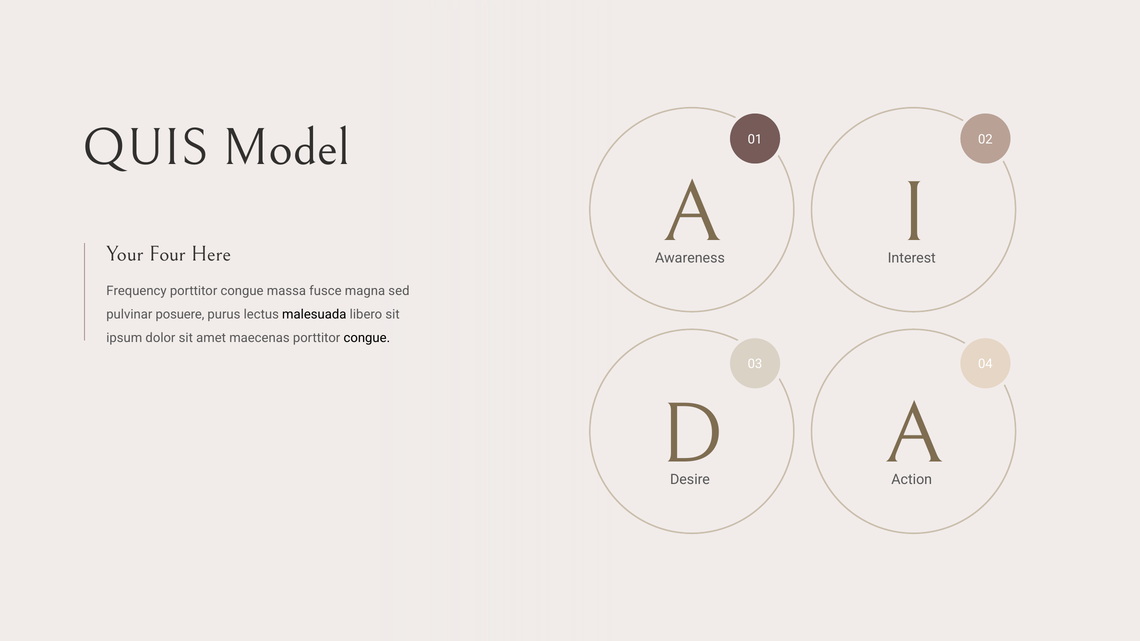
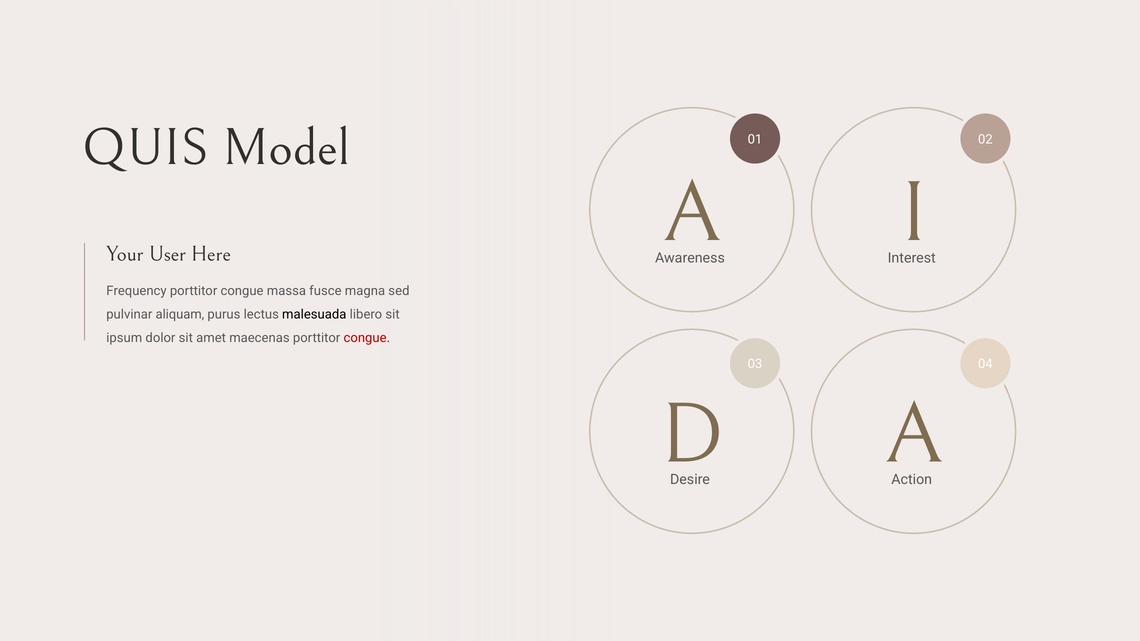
Four: Four -> User
posuere: posuere -> aliquam
congue at (367, 338) colour: black -> red
